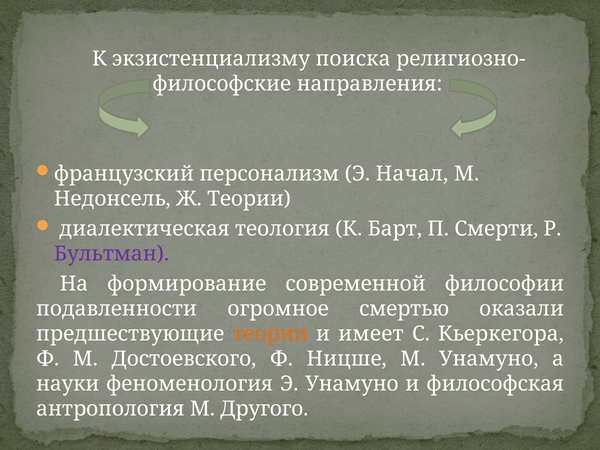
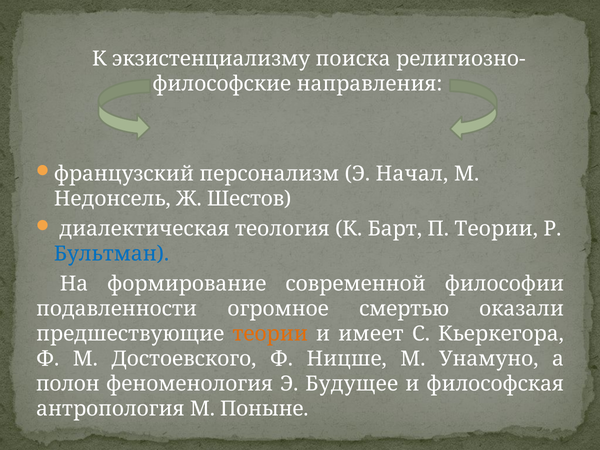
Ж Теории: Теории -> Шестов
П Смерти: Смерти -> Теории
Бультман colour: purple -> blue
науки: науки -> полон
Э Унамуно: Унамуно -> Будущее
Другого: Другого -> Поныне
